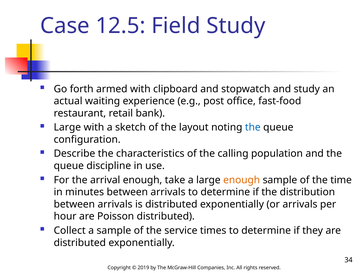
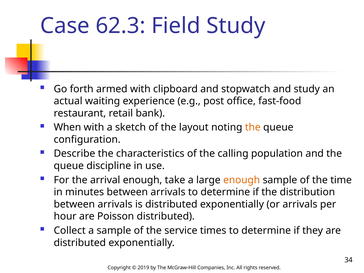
12.5: 12.5 -> 62.3
Large at (67, 127): Large -> When
the at (253, 127) colour: blue -> orange
